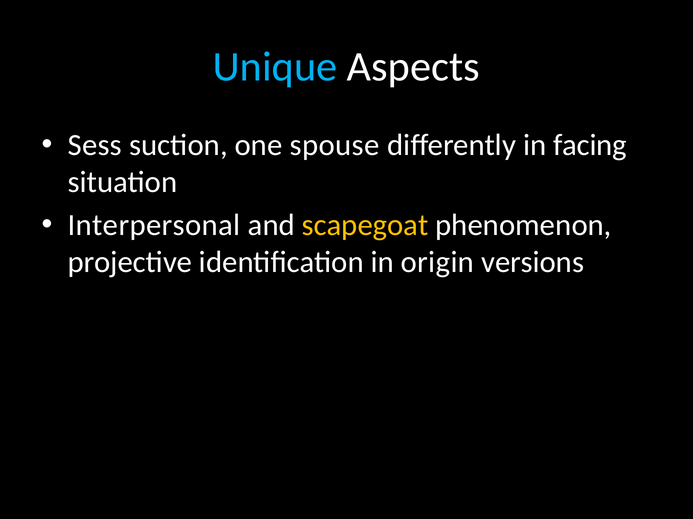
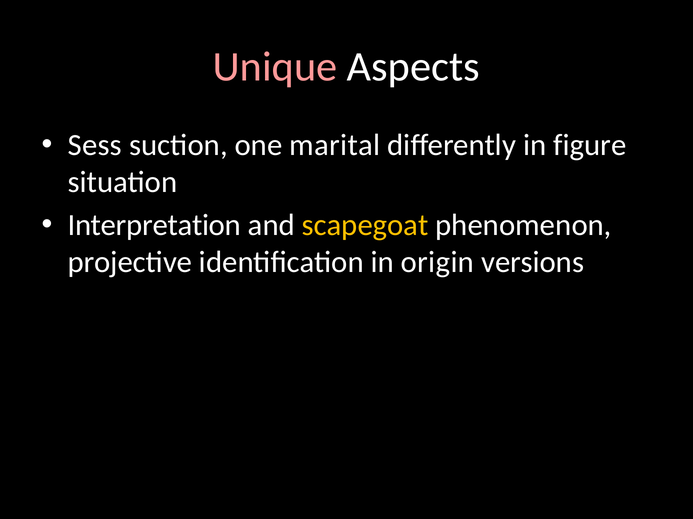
Unique colour: light blue -> pink
spouse: spouse -> marital
facing: facing -> figure
Interpersonal: Interpersonal -> Interpretation
